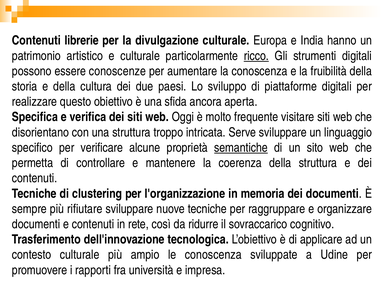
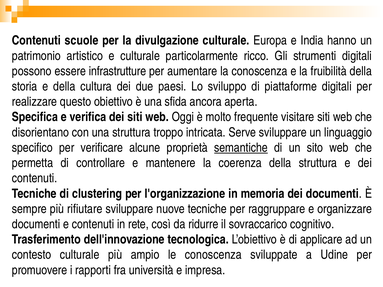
librerie: librerie -> scuole
ricco underline: present -> none
conoscenze: conoscenze -> infrastrutture
